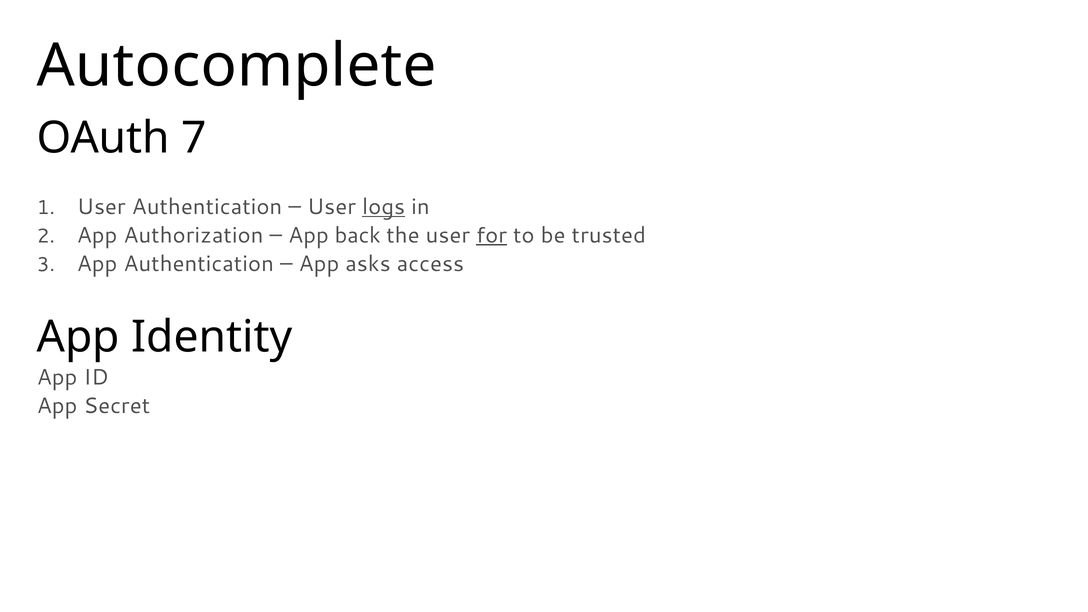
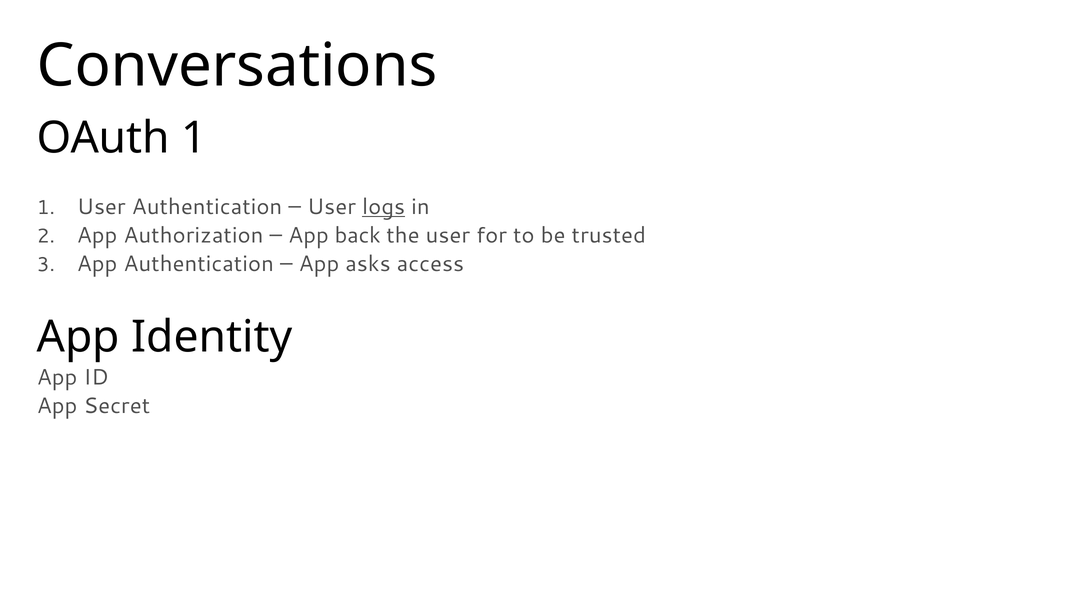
Autocomplete: Autocomplete -> Conversations
OAuth 7: 7 -> 1
for underline: present -> none
